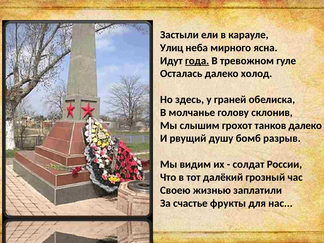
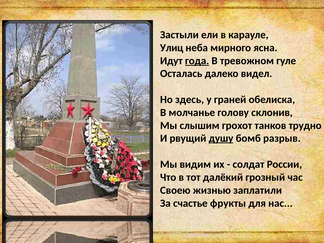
холод: холод -> видел
танков далеко: далеко -> трудно
душу underline: none -> present
